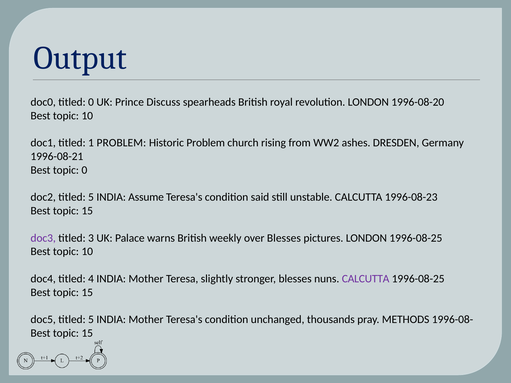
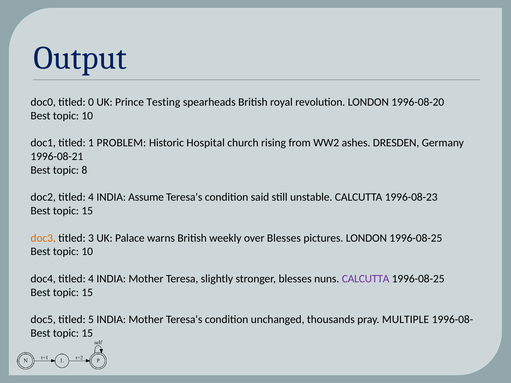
Discuss: Discuss -> Testing
Historic Problem: Problem -> Hospital
topic 0: 0 -> 8
doc2 titled 5: 5 -> 4
doc3 colour: purple -> orange
METHODS: METHODS -> MULTIPLE
